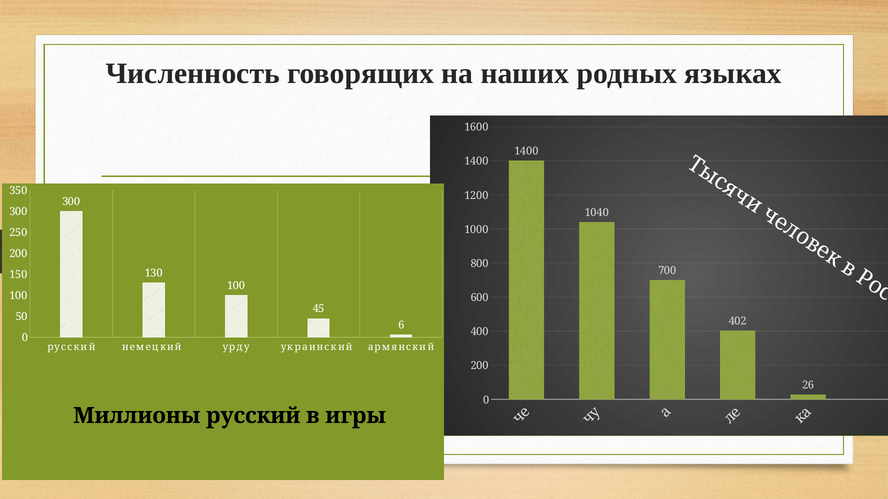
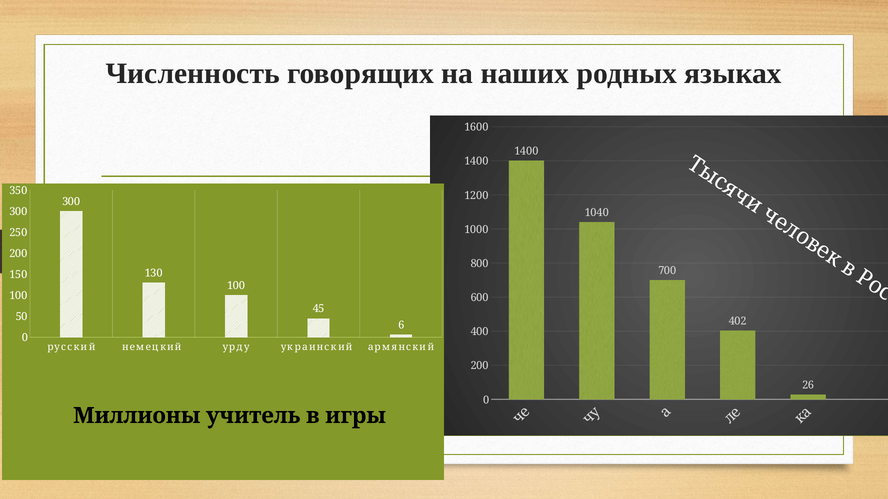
Миллионы русский: русский -> учитель
